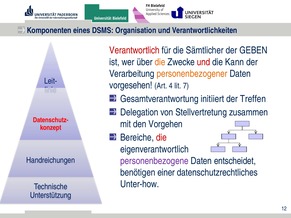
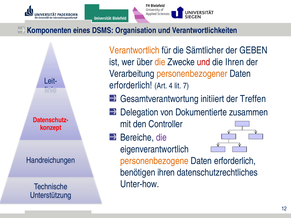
Verantwortlich colour: red -> orange
die Kann: Kann -> Ihren
vorgesehen at (131, 85): vorgesehen -> erforderlich
Stellvertretung: Stellvertretung -> Dokumentierte
Vorgehen: Vorgehen -> Controller
die at (161, 138) colour: red -> purple
personenbezogene colour: purple -> orange
entscheidet at (235, 161): entscheidet -> erforderlich
benötigen einer: einer -> ihren
